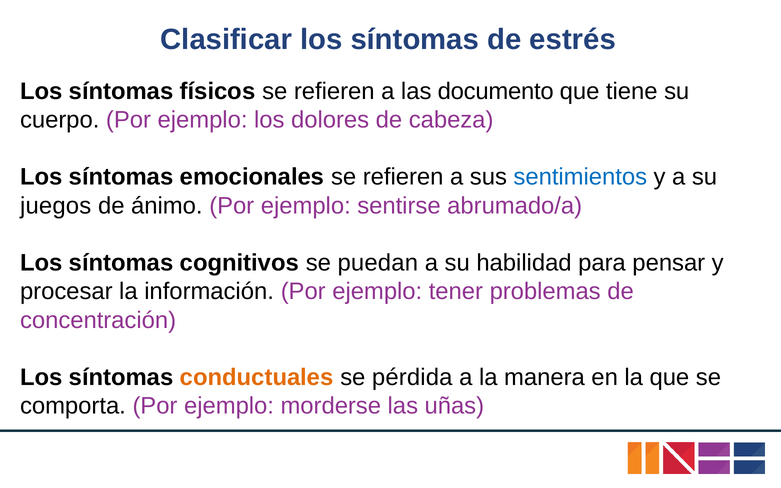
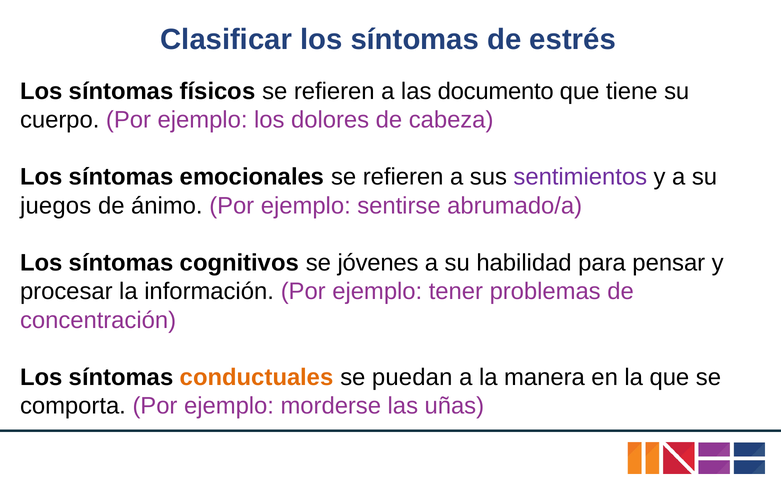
sentimientos colour: blue -> purple
puedan: puedan -> jóvenes
pérdida: pérdida -> puedan
